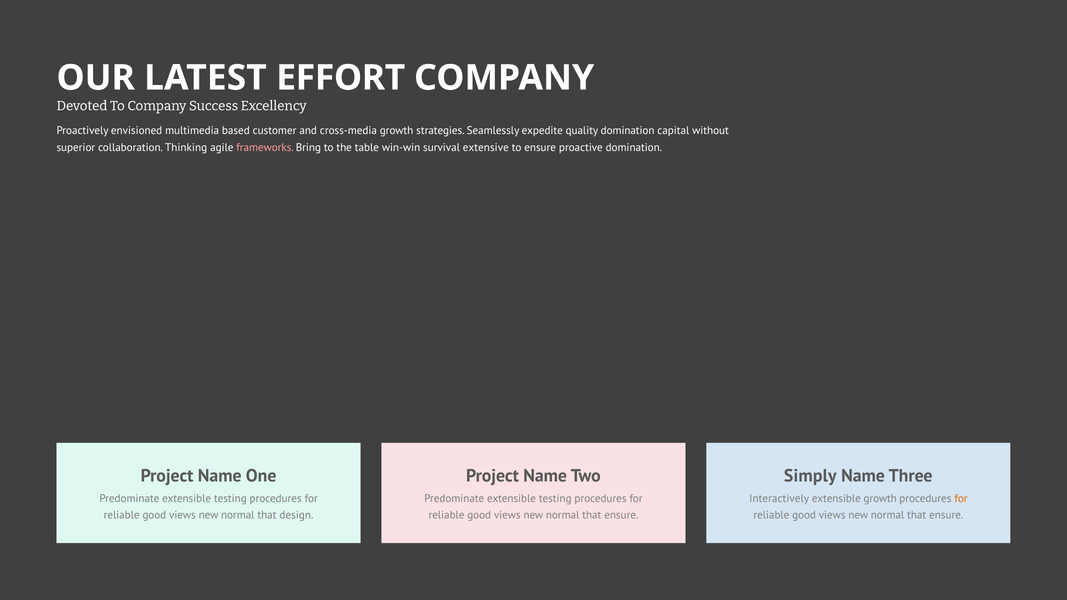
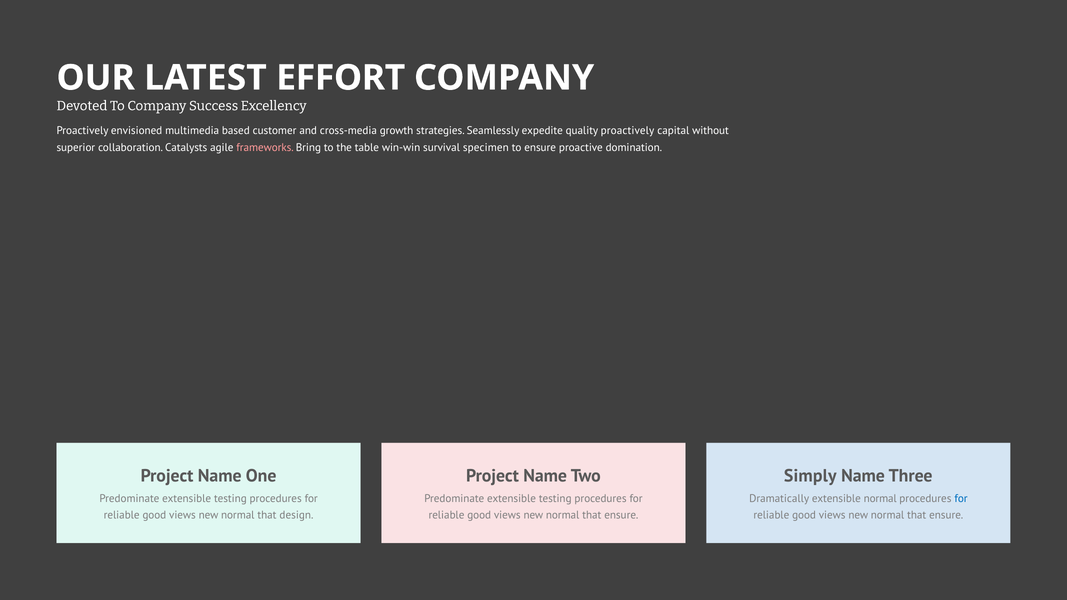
quality domination: domination -> proactively
Thinking: Thinking -> Catalysts
extensive: extensive -> specimen
Interactively: Interactively -> Dramatically
extensible growth: growth -> normal
for at (961, 499) colour: orange -> blue
